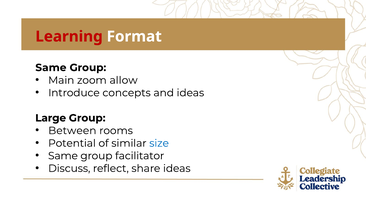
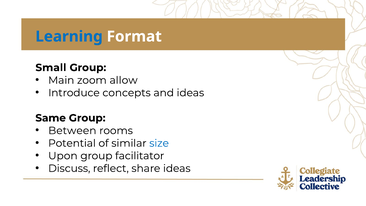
Learning colour: red -> blue
Same at (51, 68): Same -> Small
Large: Large -> Same
Same at (63, 156): Same -> Upon
